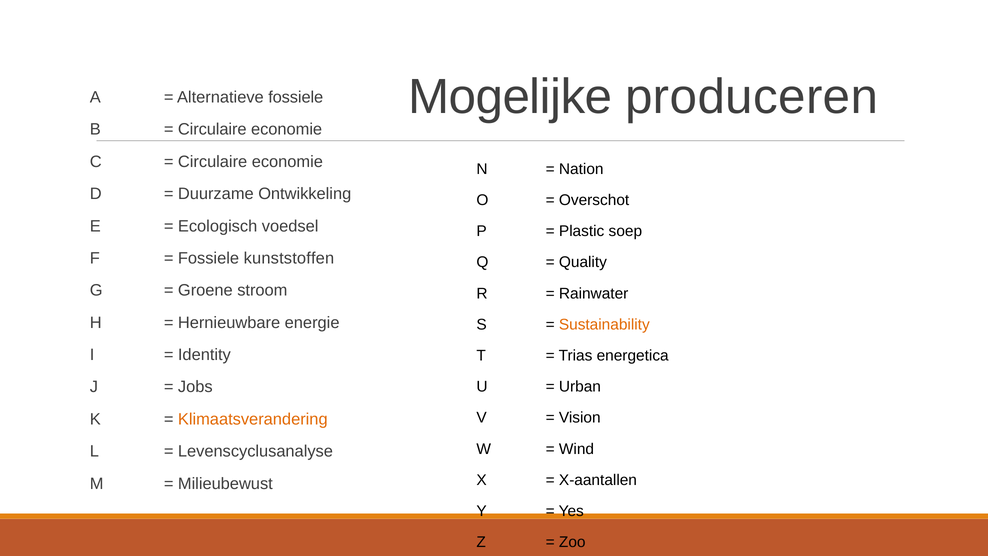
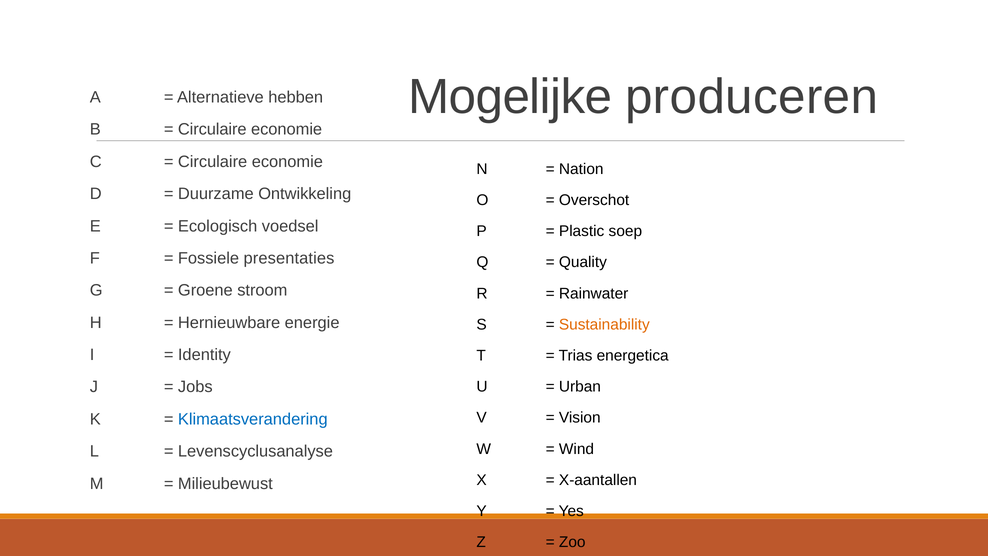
Alternatieve fossiele: fossiele -> hebben
kunststoffen: kunststoffen -> presentaties
Klimaatsverandering colour: orange -> blue
